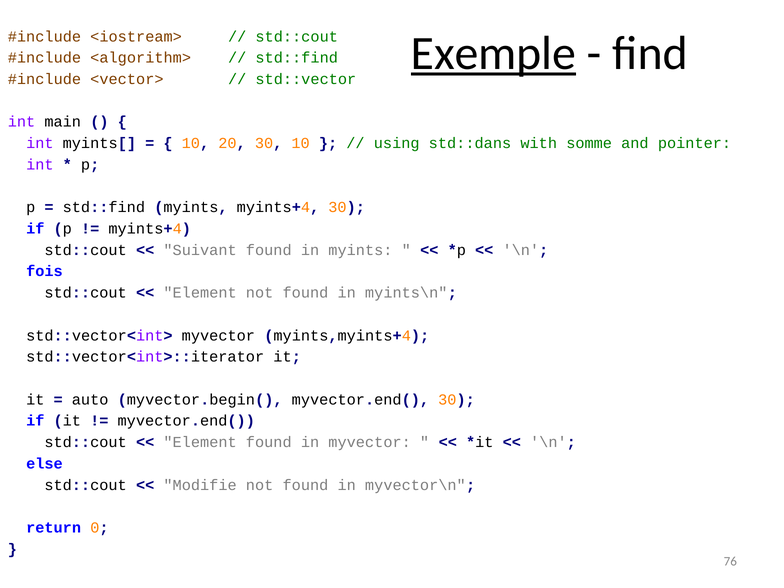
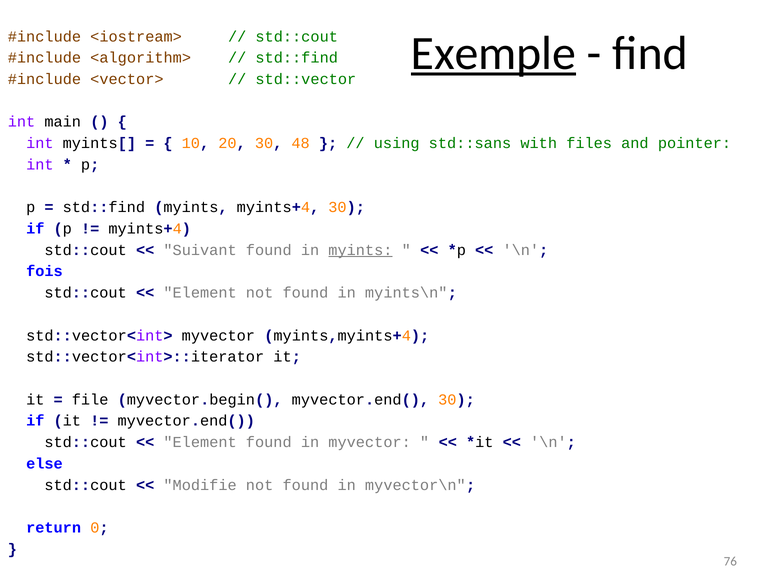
30 10: 10 -> 48
std::dans: std::dans -> std::sans
somme: somme -> files
myints at (360, 250) underline: none -> present
auto: auto -> file
